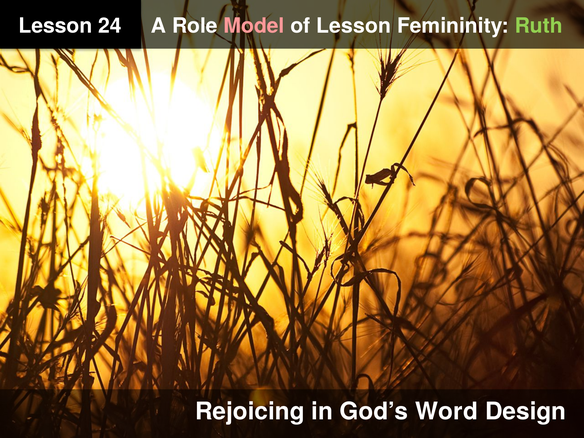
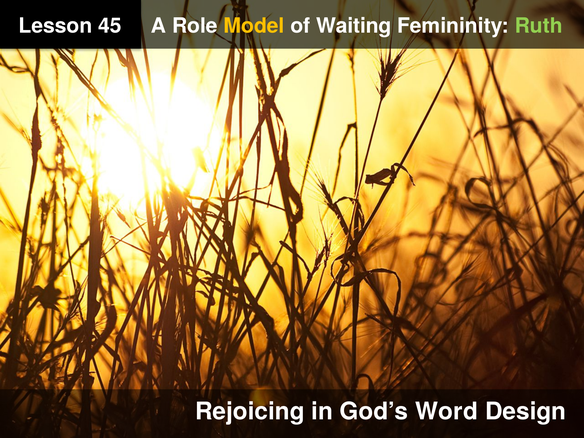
24: 24 -> 45
Model colour: pink -> yellow
of Lesson: Lesson -> Waiting
